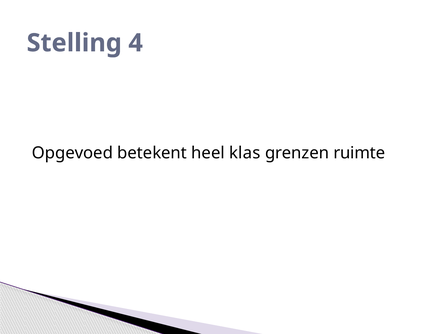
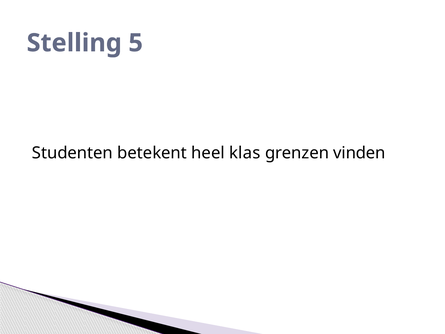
4: 4 -> 5
Opgevoed: Opgevoed -> Studenten
ruimte: ruimte -> vinden
